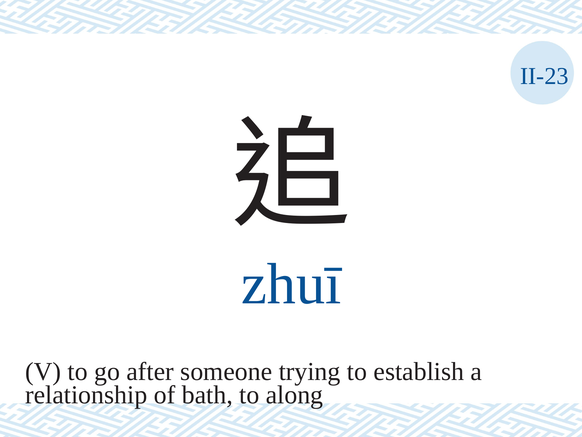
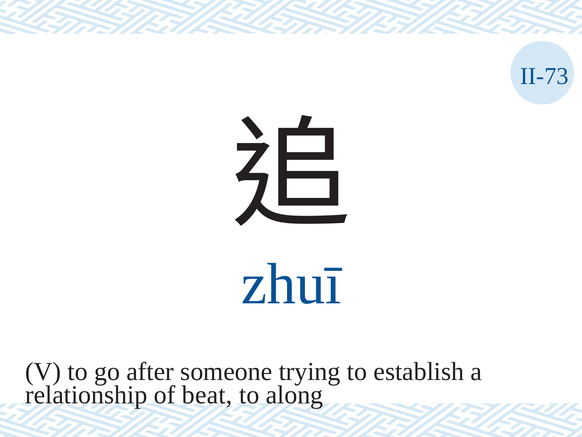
II-23: II-23 -> II-73
bath: bath -> beat
